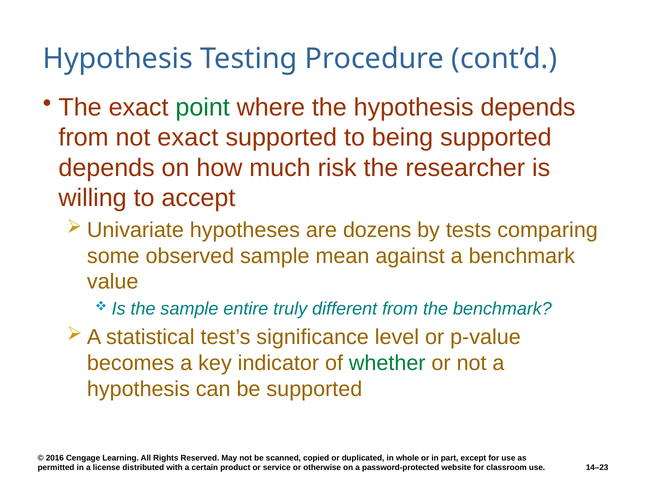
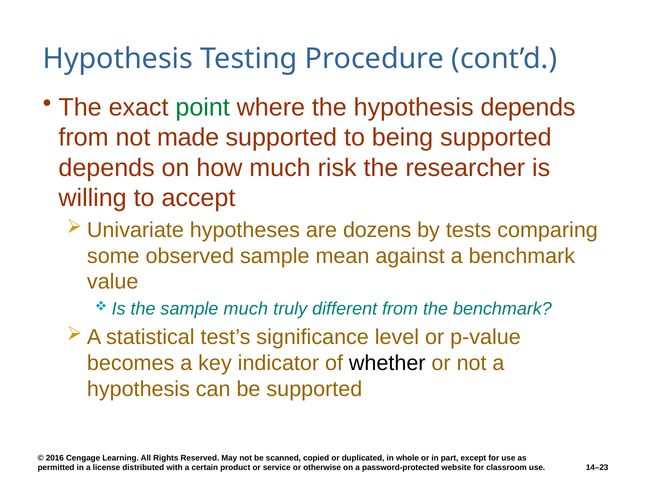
not exact: exact -> made
sample entire: entire -> much
whether colour: green -> black
